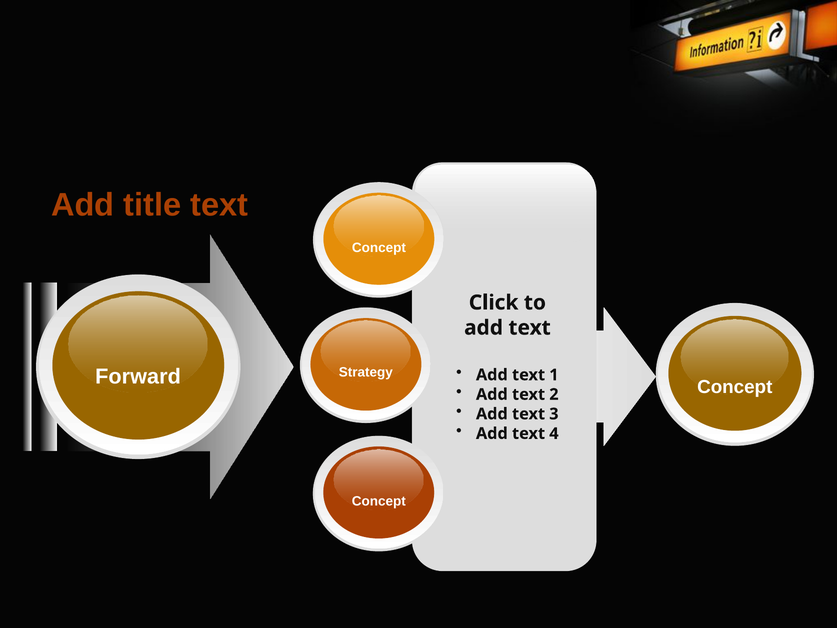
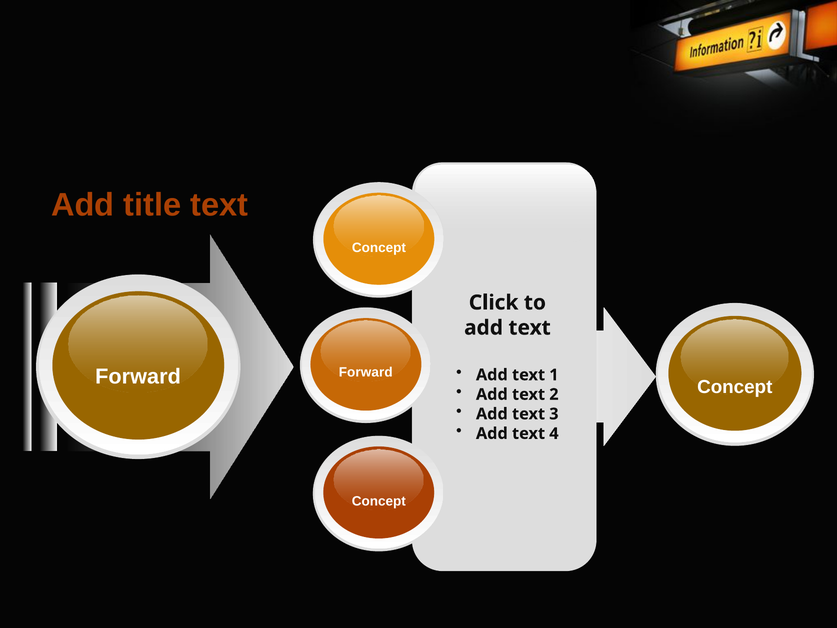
Strategy at (366, 372): Strategy -> Forward
